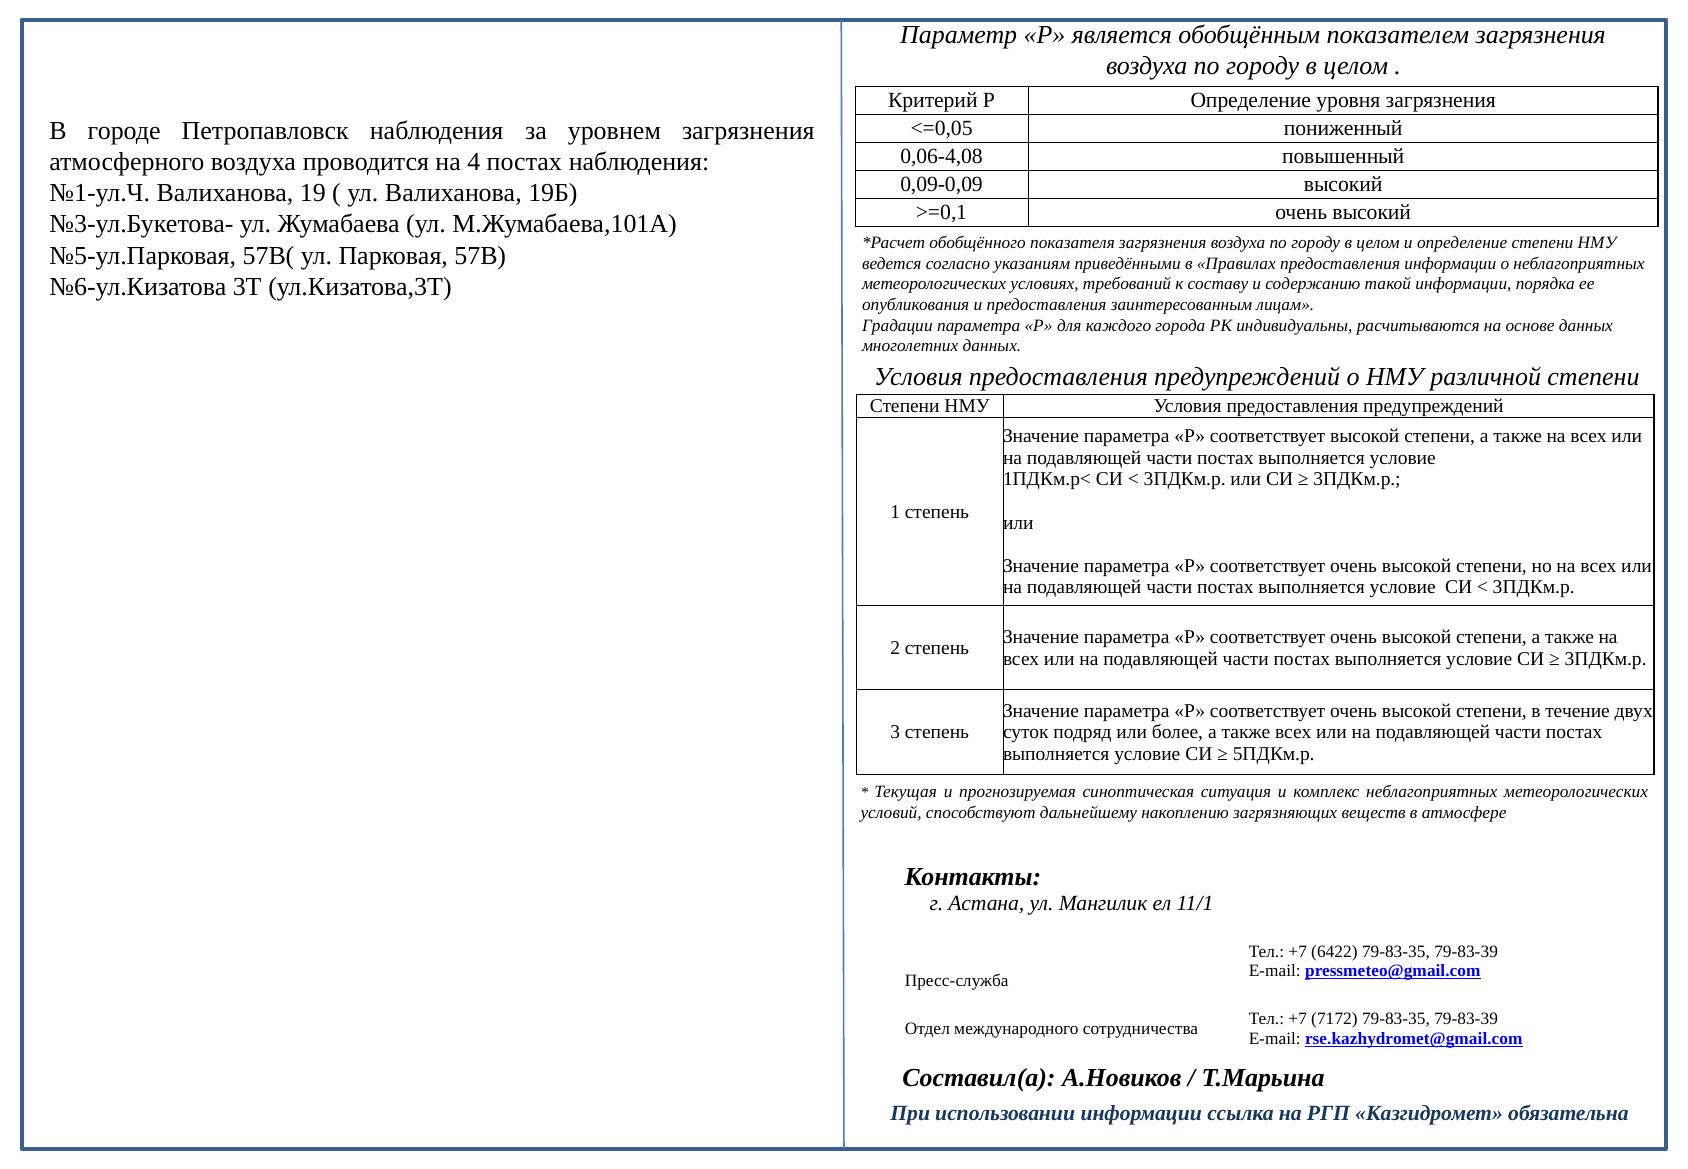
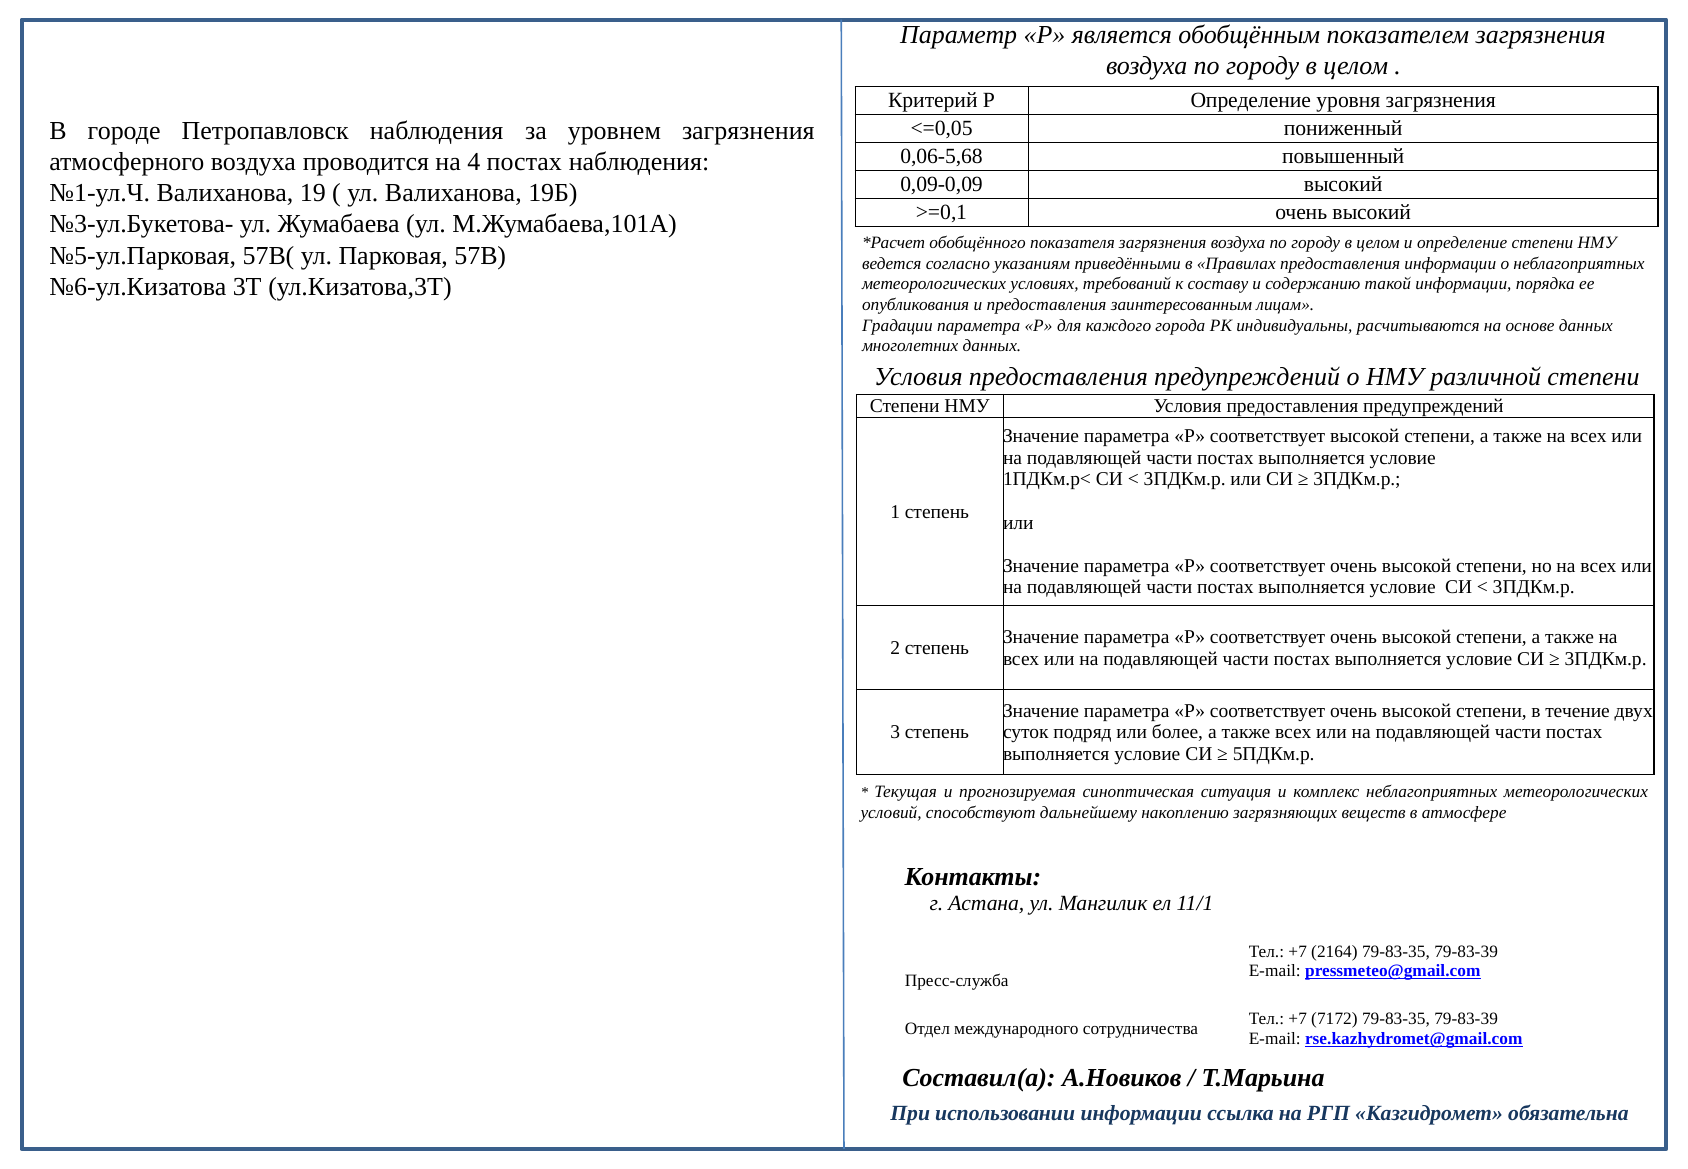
0,06-4,08: 0,06-4,08 -> 0,06-5,68
6422: 6422 -> 2164
